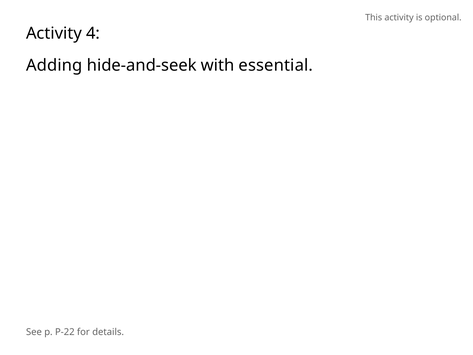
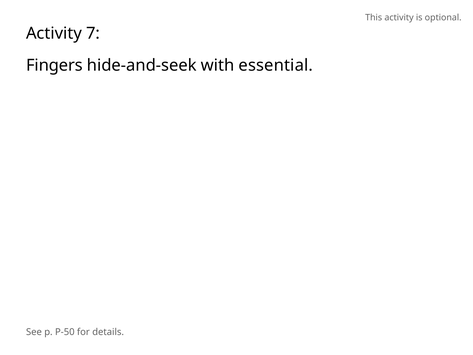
4: 4 -> 7
Adding: Adding -> Fingers
P-22: P-22 -> P-50
